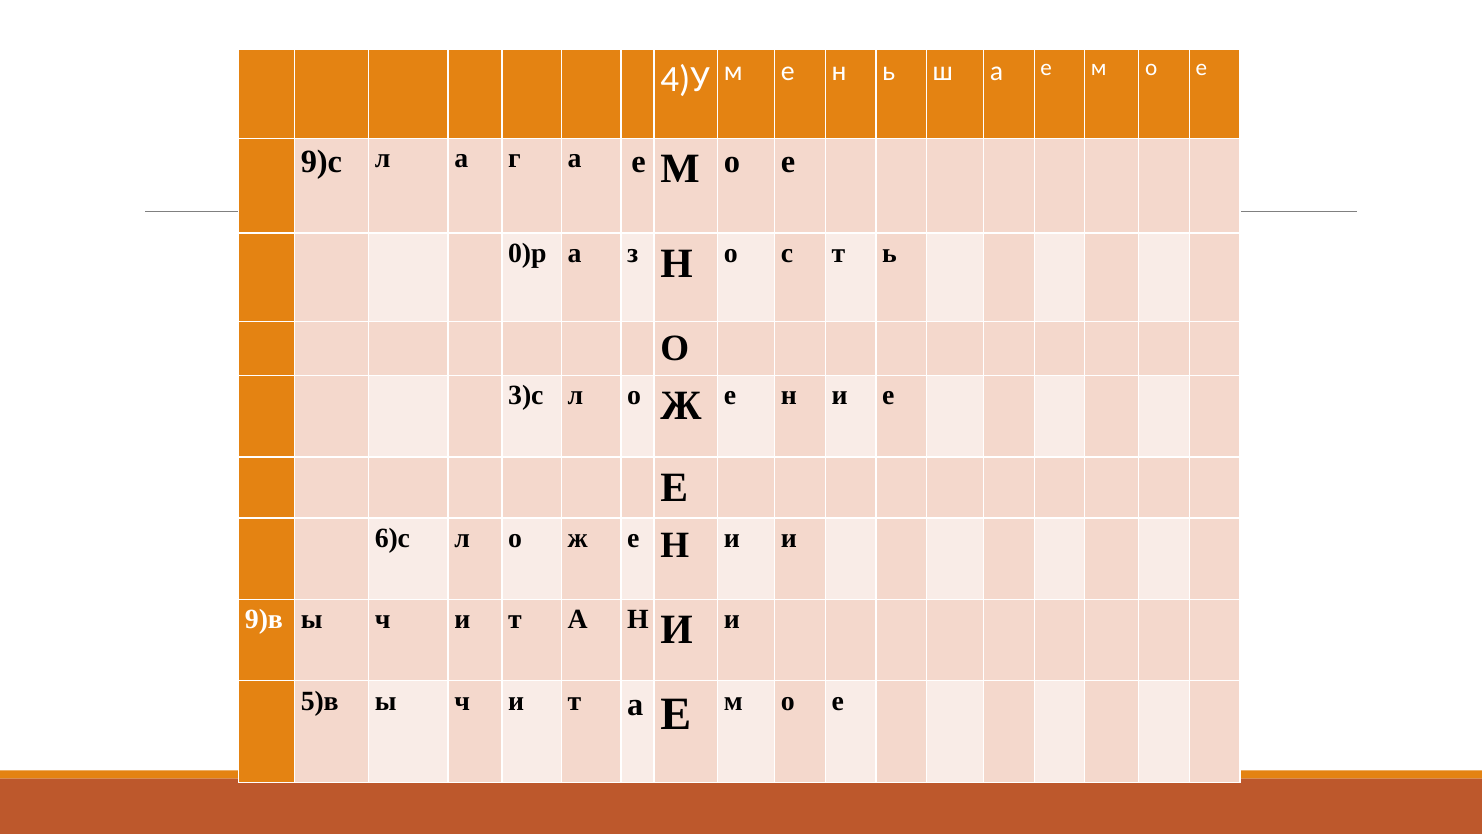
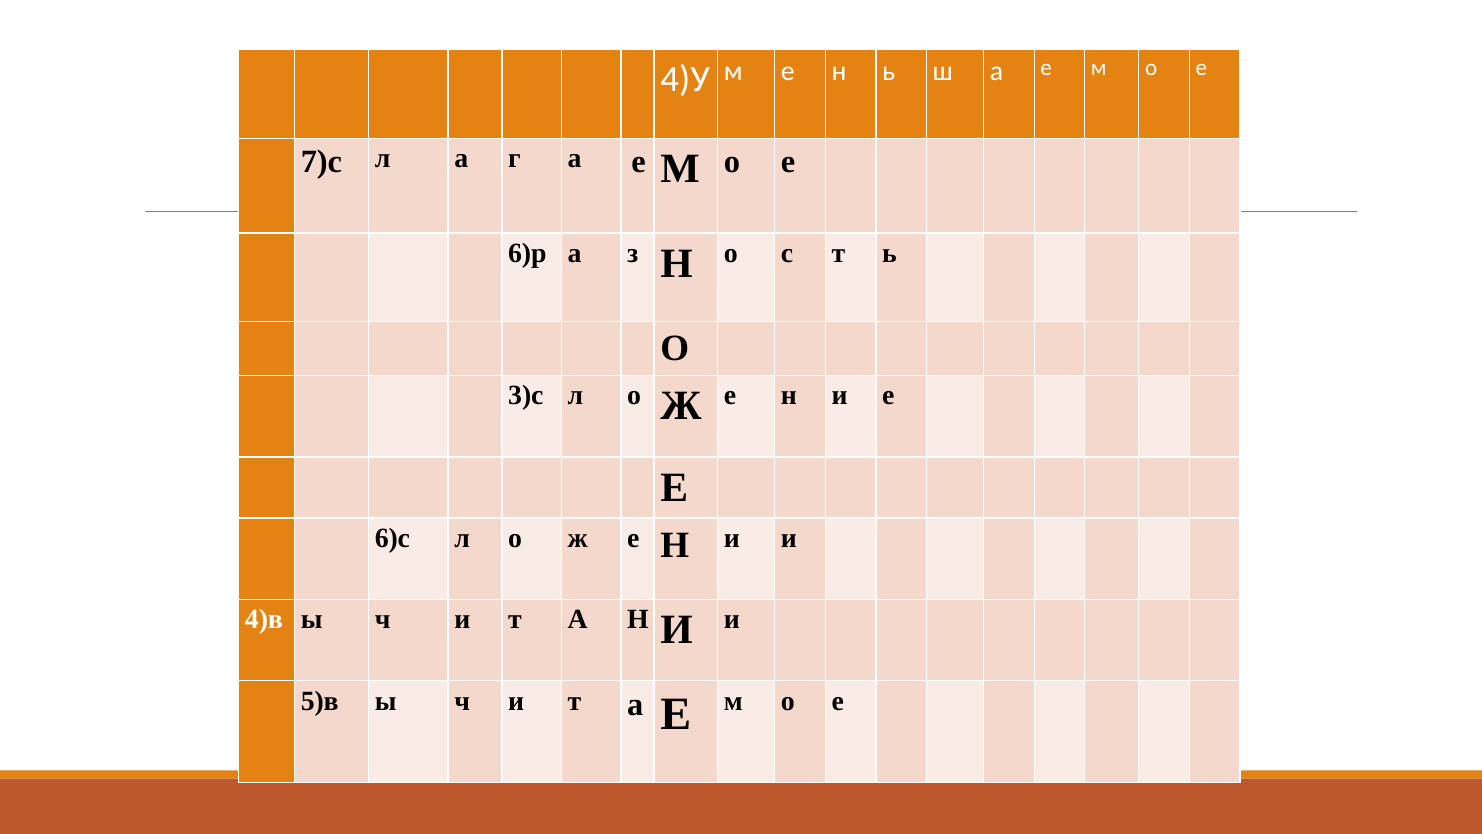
9)с: 9)с -> 7)с
0)р: 0)р -> 6)р
9)в: 9)в -> 4)в
